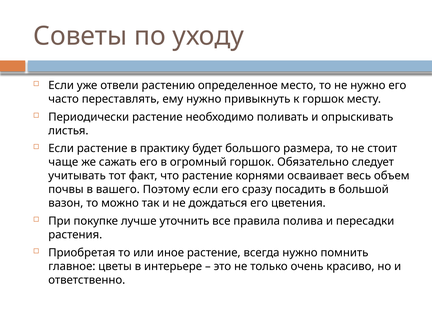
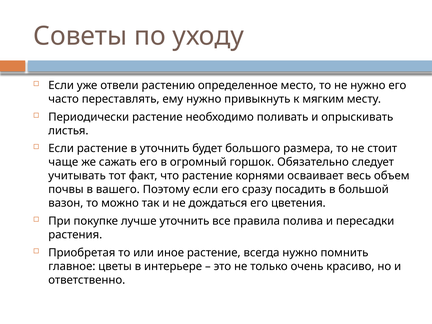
к горшок: горшок -> мягким
в практику: практику -> уточнить
